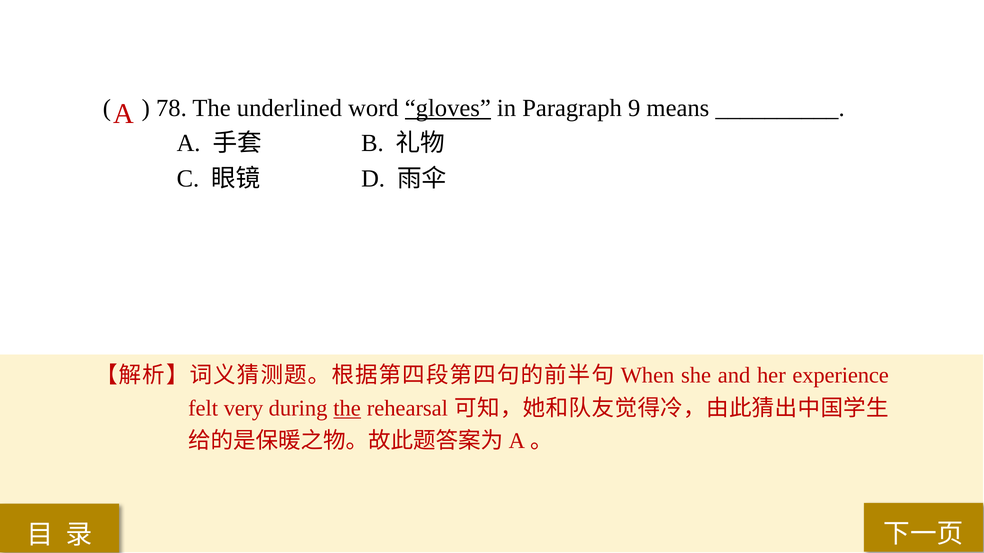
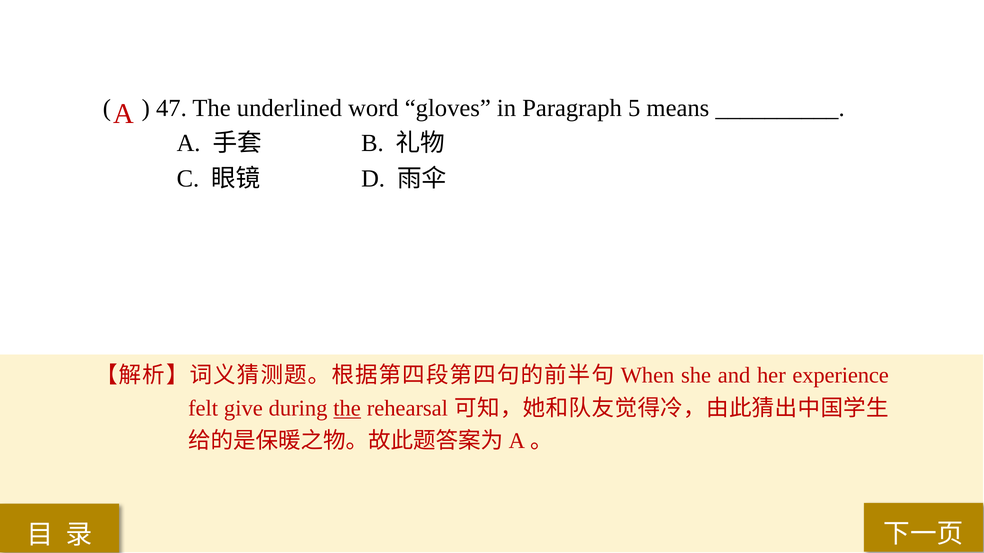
78: 78 -> 47
gloves underline: present -> none
9: 9 -> 5
very: very -> give
